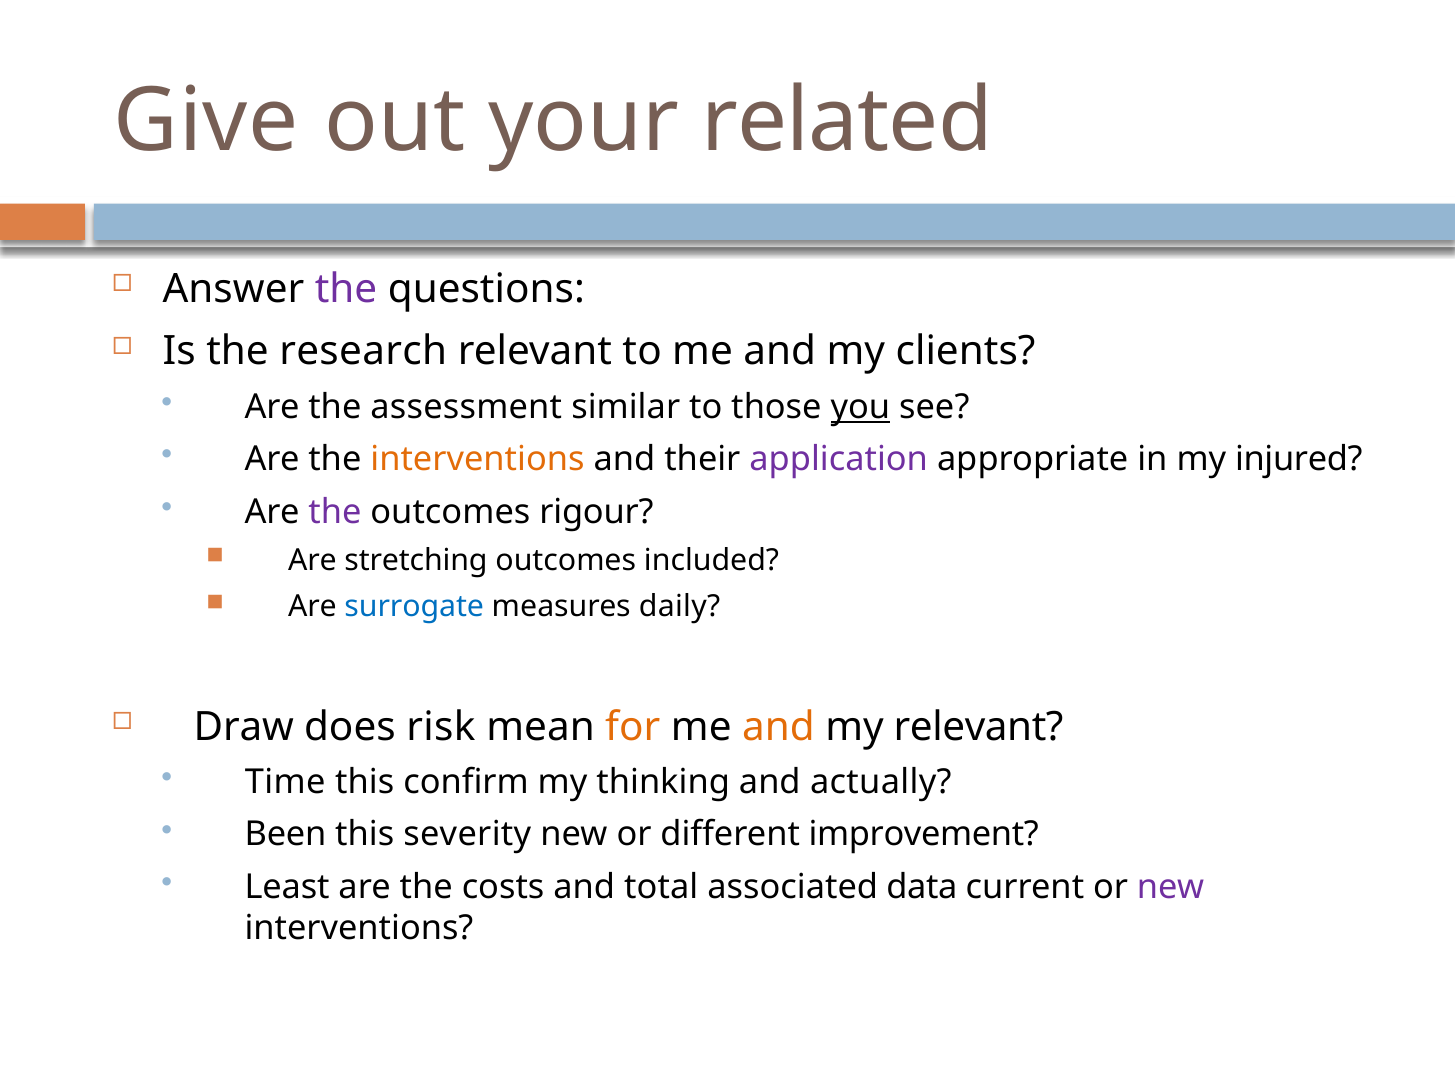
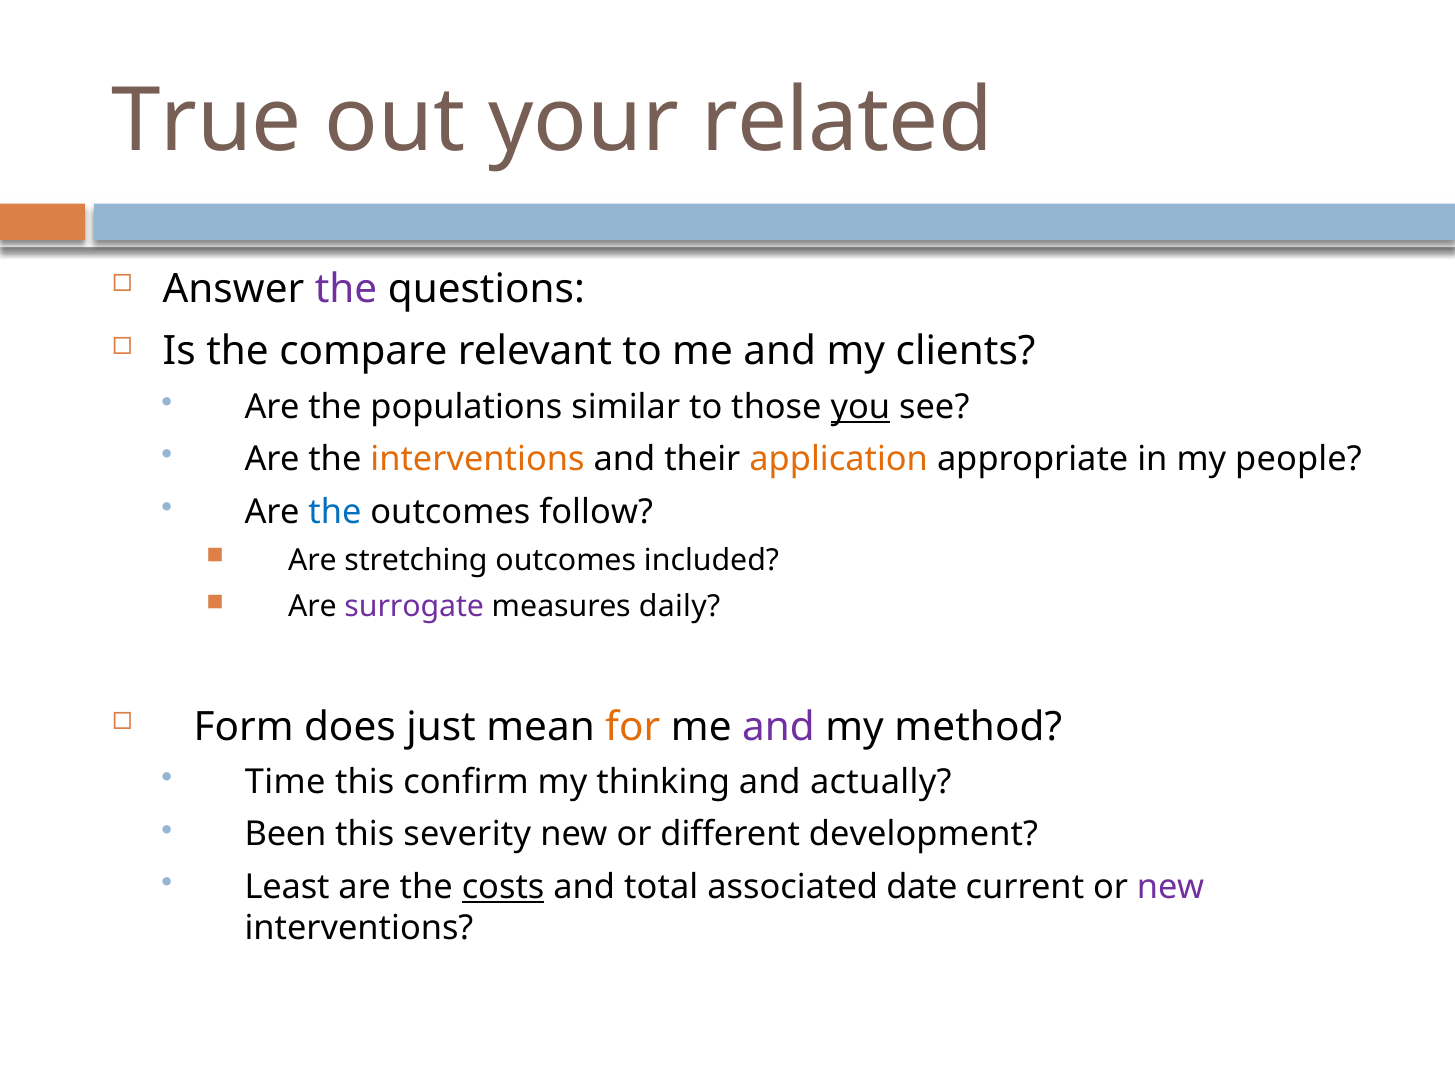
Give: Give -> True
research: research -> compare
assessment: assessment -> populations
application colour: purple -> orange
injured: injured -> people
the at (335, 512) colour: purple -> blue
rigour: rigour -> follow
surrogate colour: blue -> purple
Draw: Draw -> Form
risk: risk -> just
and at (779, 727) colour: orange -> purple
my relevant: relevant -> method
improvement: improvement -> development
costs underline: none -> present
data: data -> date
